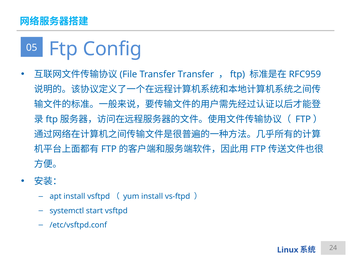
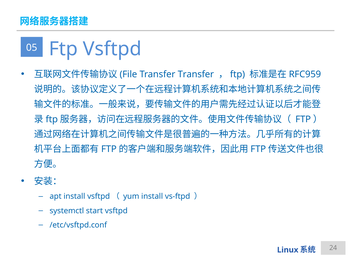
Ftp Config: Config -> Vsftpd
